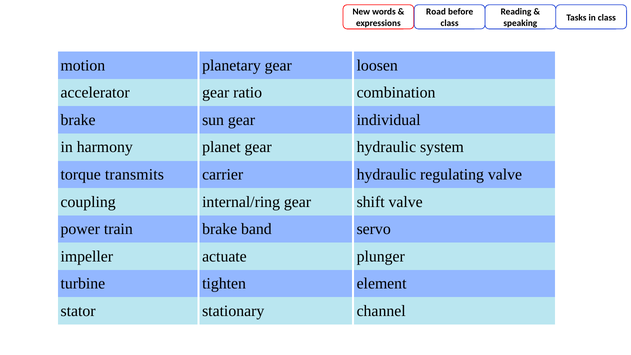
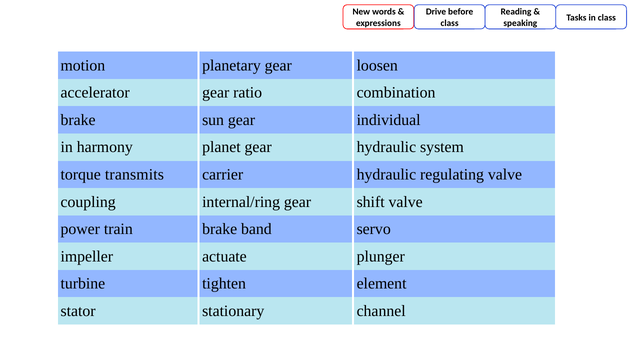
Road: Road -> Drive
